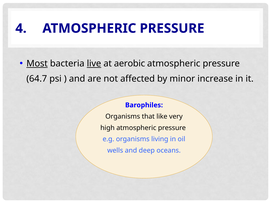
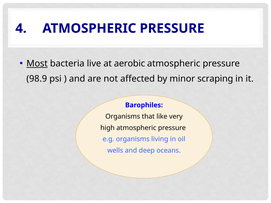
live underline: present -> none
64.7: 64.7 -> 98.9
increase: increase -> scraping
